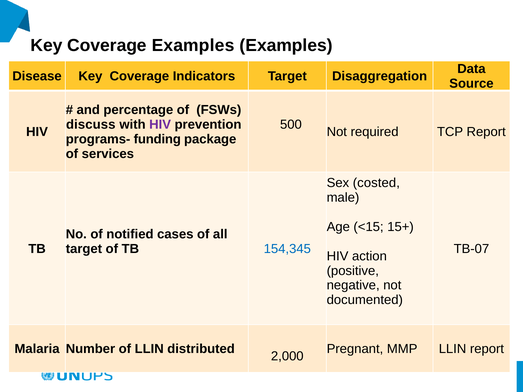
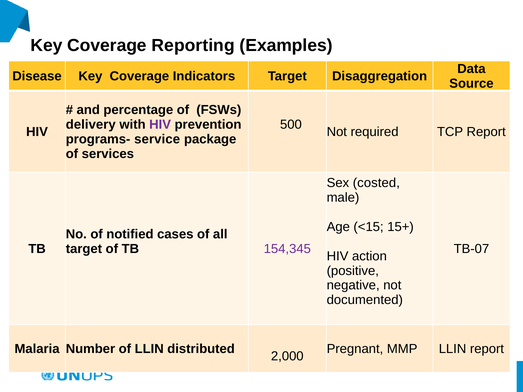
Coverage Examples: Examples -> Reporting
discuss: discuss -> delivery
funding: funding -> service
154,345 colour: blue -> purple
